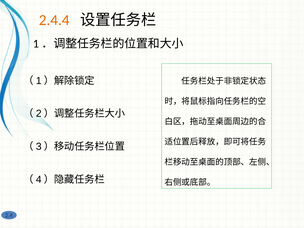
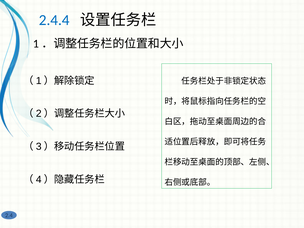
2.4.4 colour: orange -> blue
